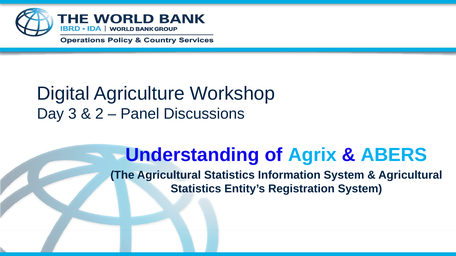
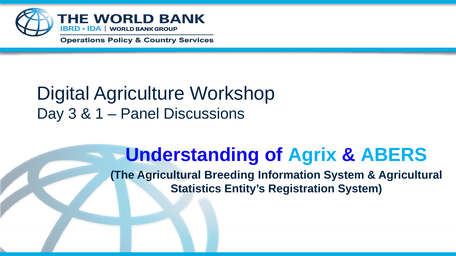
2: 2 -> 1
The Agricultural Statistics: Statistics -> Breeding
